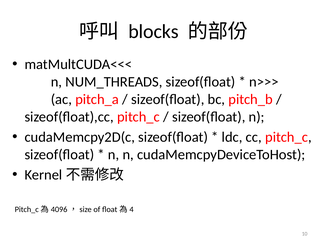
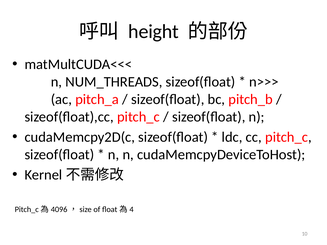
blocks: blocks -> height
